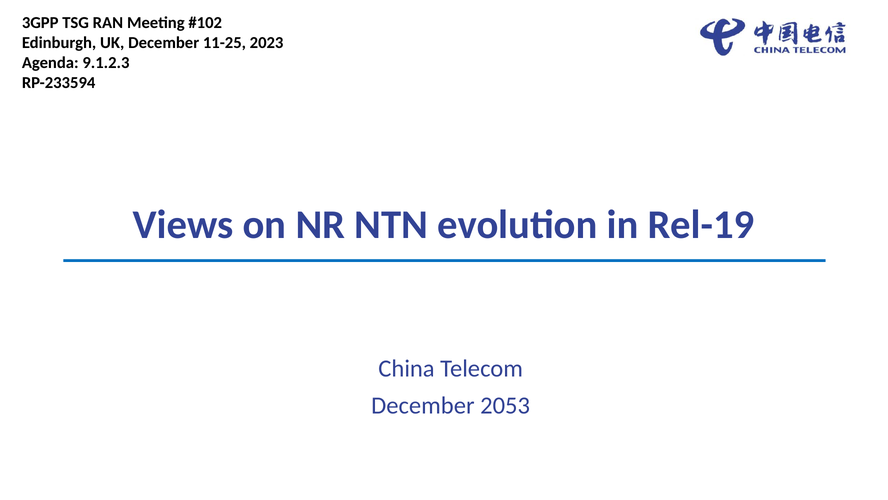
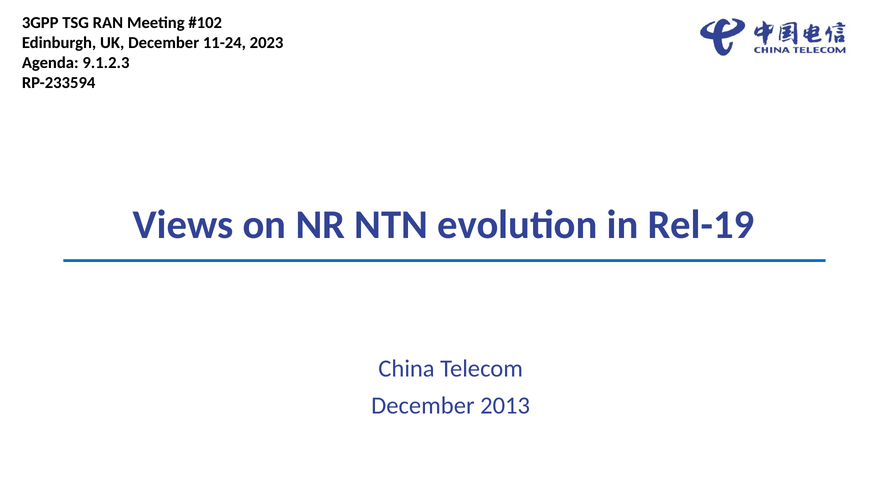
11-25: 11-25 -> 11-24
2053: 2053 -> 2013
